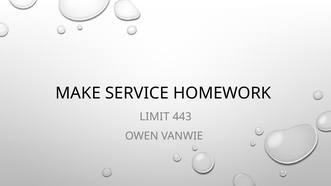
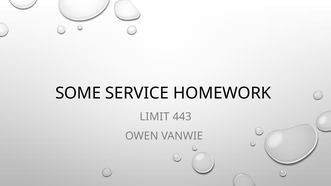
MAKE: MAKE -> SOME
